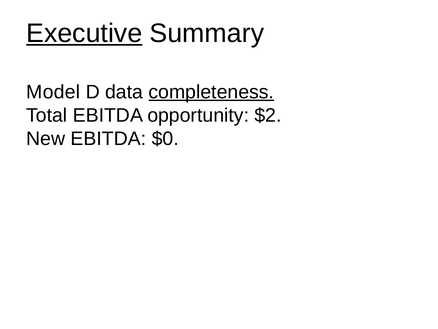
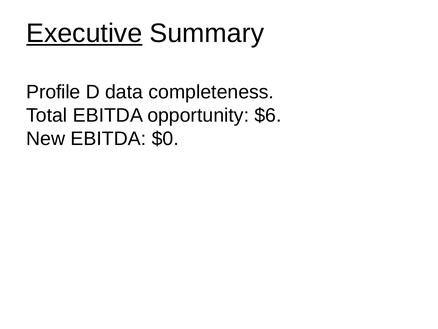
Model: Model -> Profile
completeness underline: present -> none
$2: $2 -> $6
